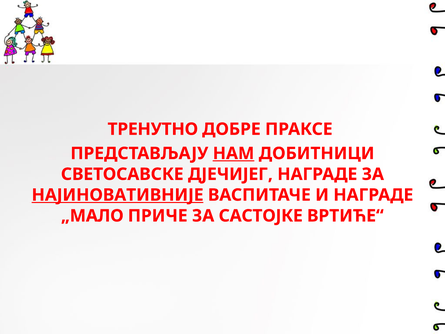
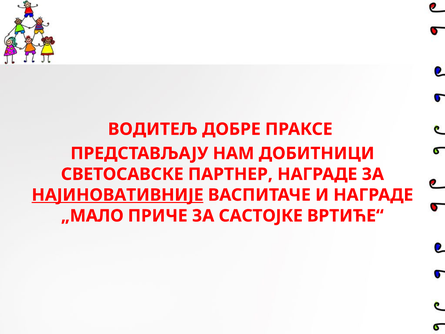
ТРЕНУТНО: ТРЕНУТНО -> ВОДИТЕЉ
НАМ underline: present -> none
ДЈЕЧИЈЕГ: ДЈЕЧИЈЕГ -> ПАРТНЕР
